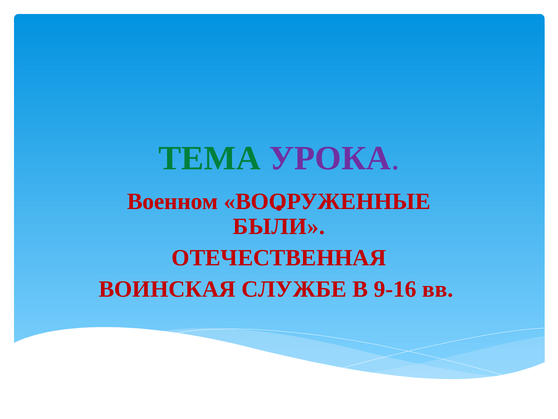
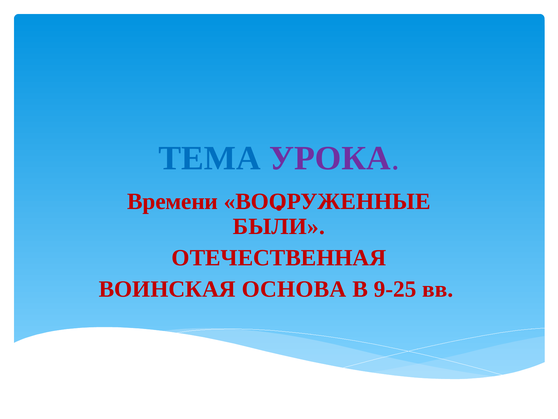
ТЕМА colour: green -> blue
Военном: Военном -> Времени
СЛУЖБЕ: СЛУЖБЕ -> ОСНОВА
9-16: 9-16 -> 9-25
